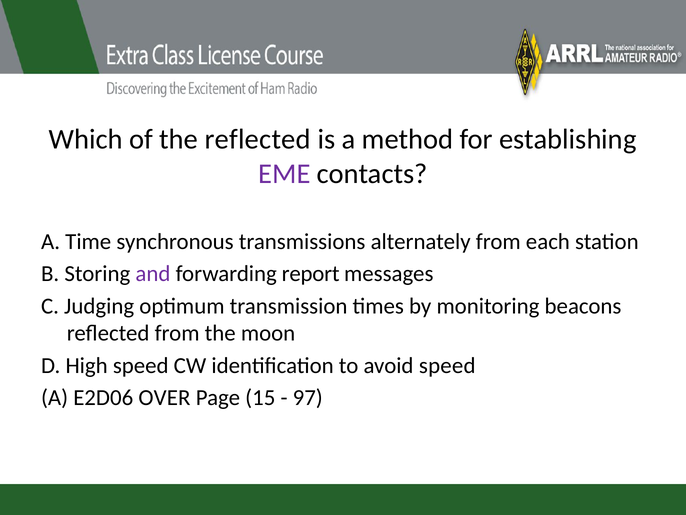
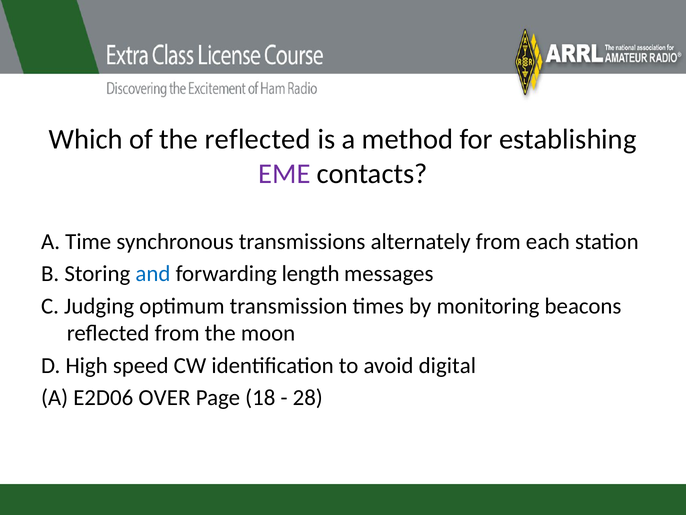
and colour: purple -> blue
report: report -> length
avoid speed: speed -> digital
15: 15 -> 18
97: 97 -> 28
